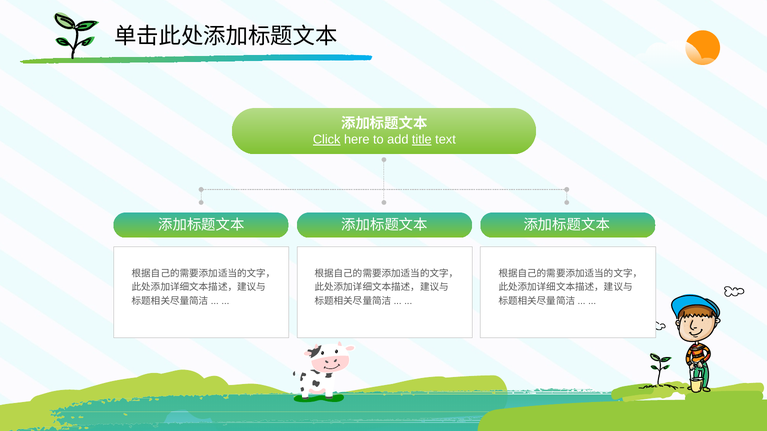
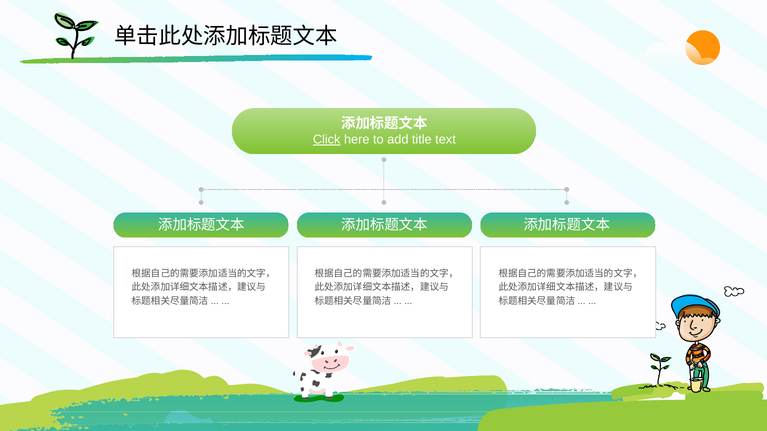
title underline: present -> none
